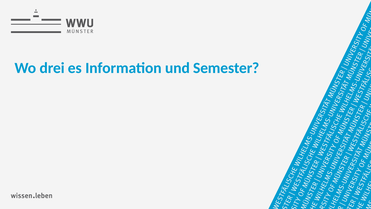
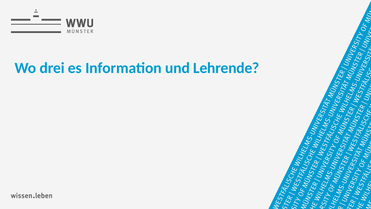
Semester: Semester -> Lehrende
